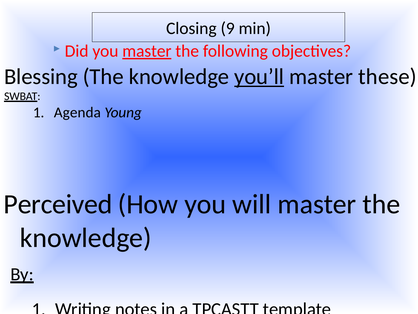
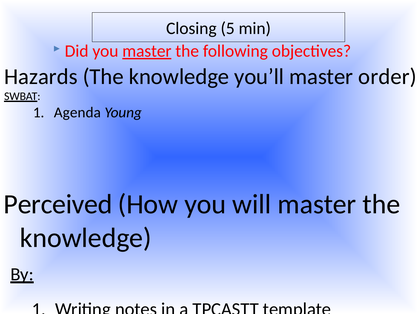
9: 9 -> 5
Blessing: Blessing -> Hazards
you’ll underline: present -> none
these: these -> order
